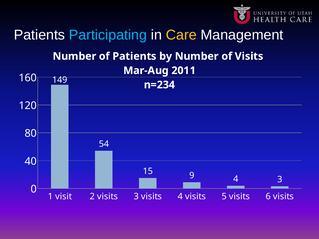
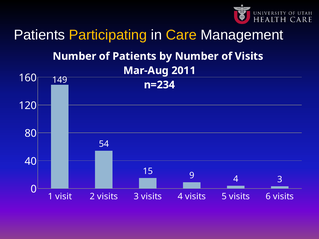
Participating colour: light blue -> yellow
